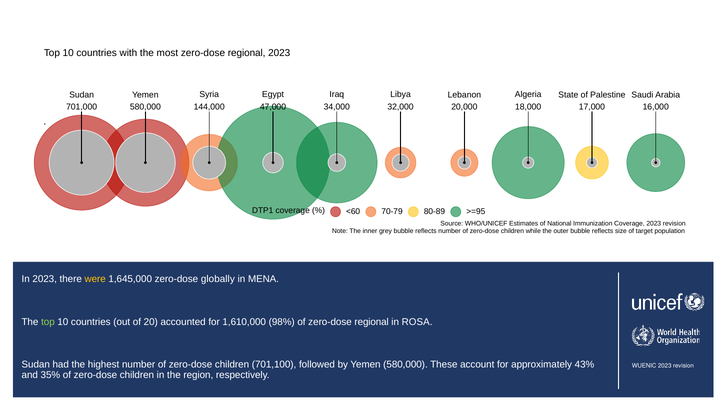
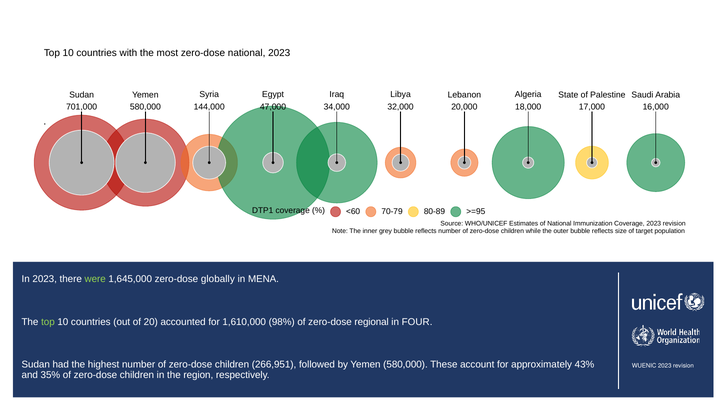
most zero-dose regional: regional -> national
were colour: yellow -> light green
ROSA: ROSA -> FOUR
701,100: 701,100 -> 266,951
